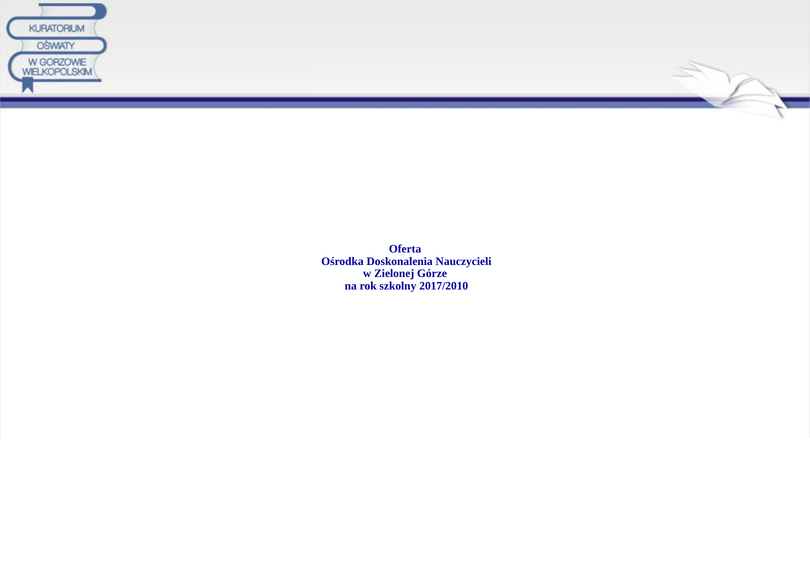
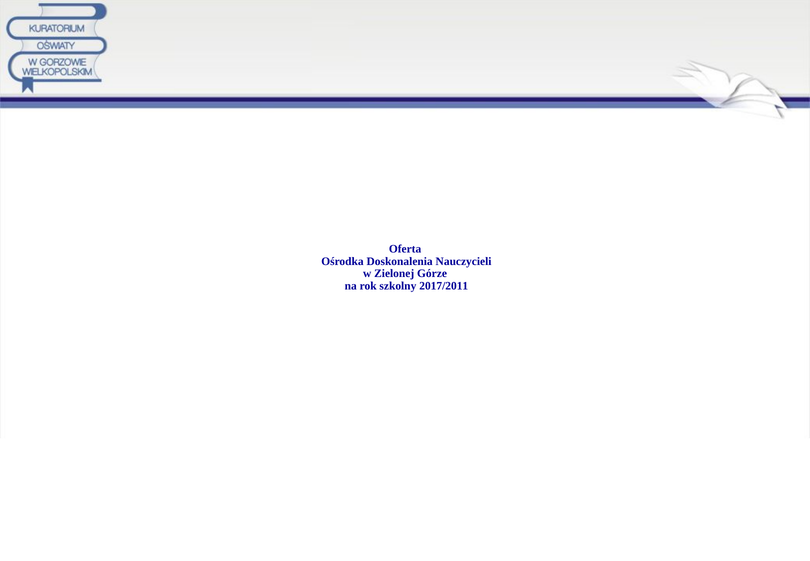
2017/2010: 2017/2010 -> 2017/2011
